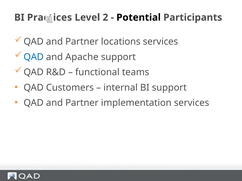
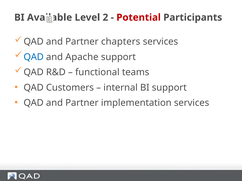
Practices: Practices -> Available
Potential colour: black -> red
locations: locations -> chapters
